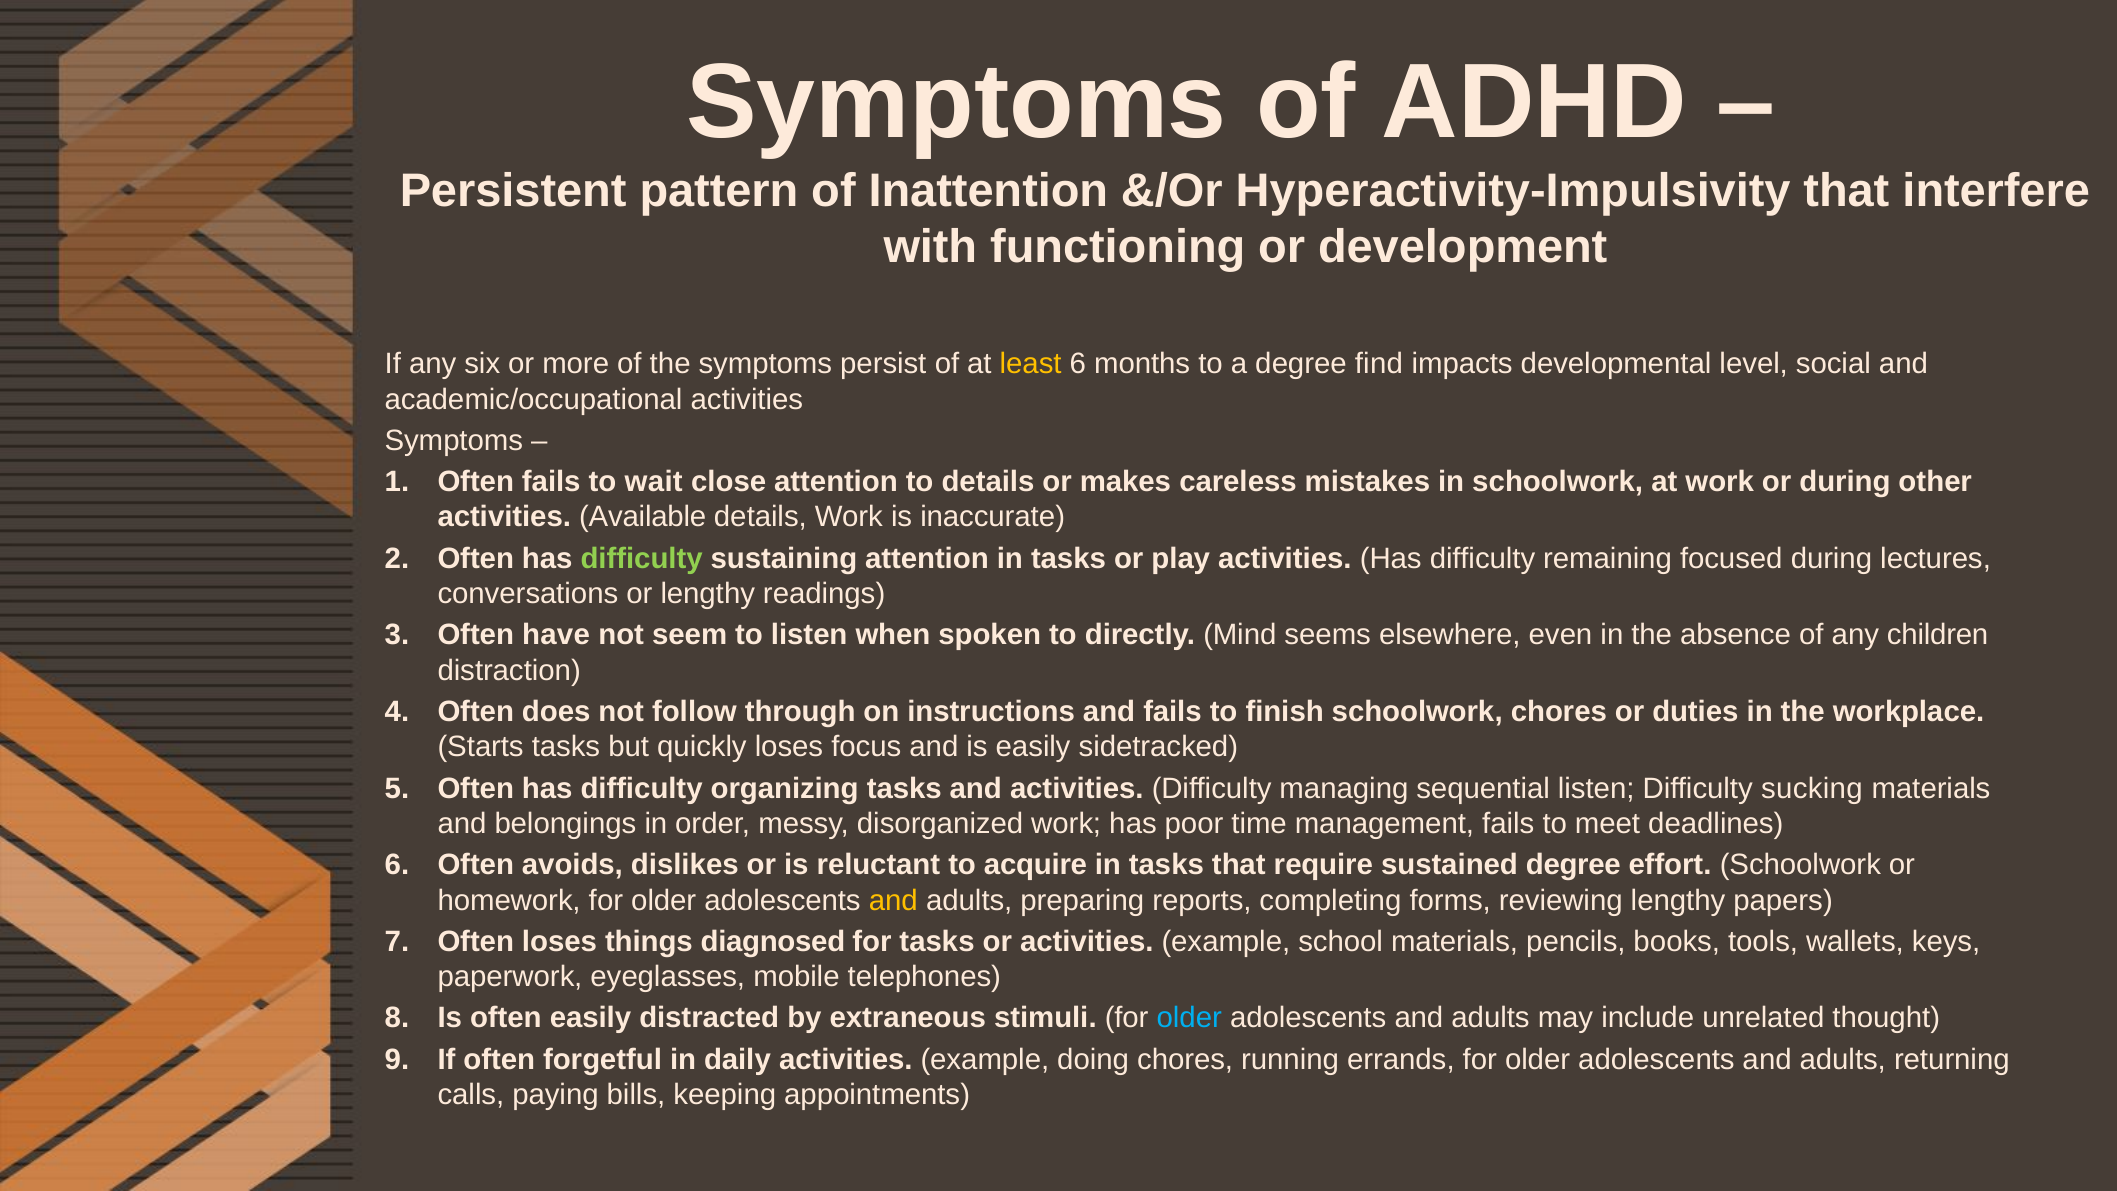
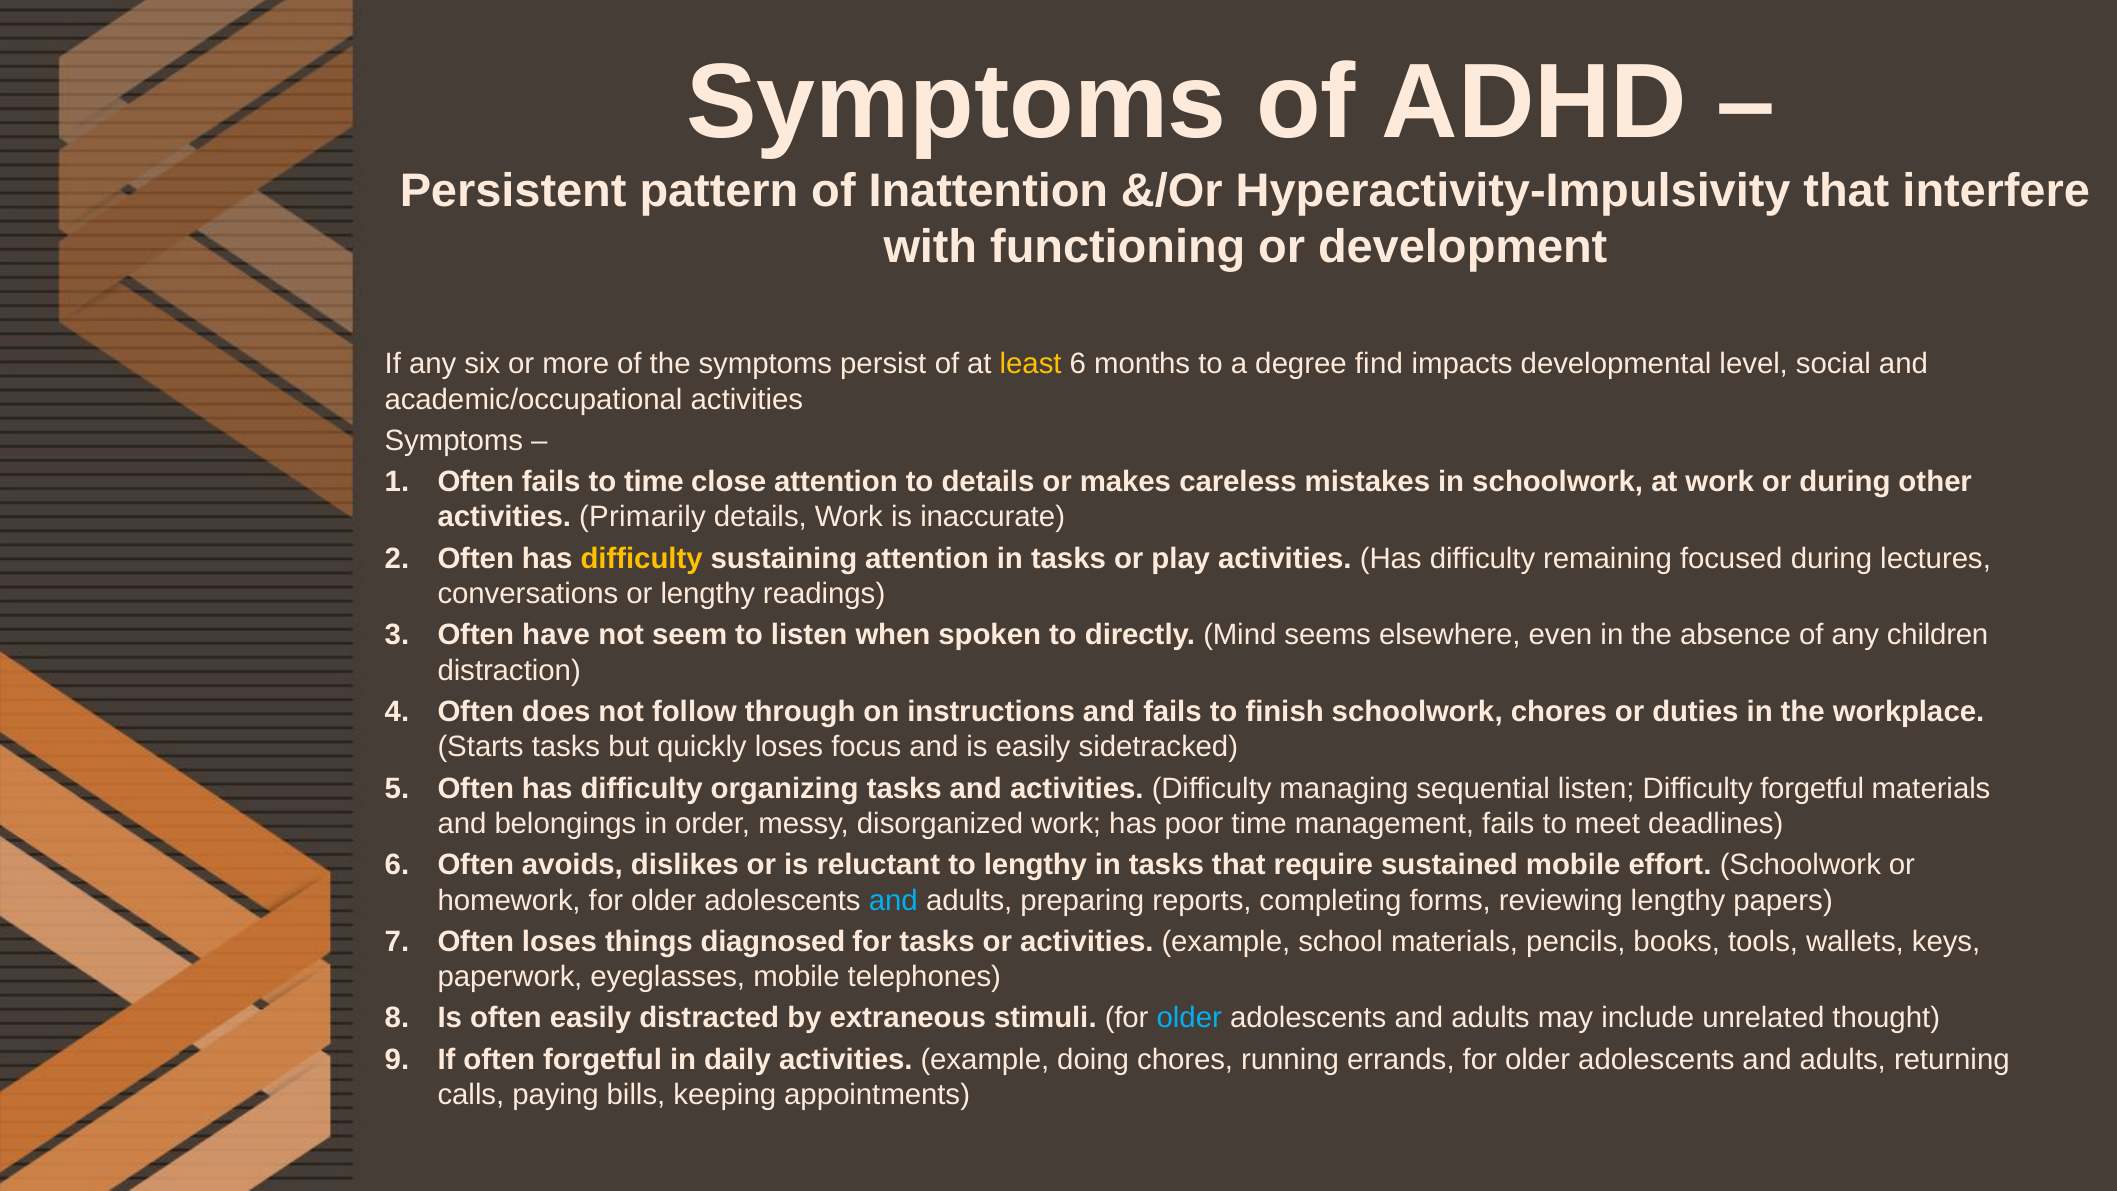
to wait: wait -> time
Available: Available -> Primarily
difficulty at (642, 558) colour: light green -> yellow
Difficulty sucking: sucking -> forgetful
to acquire: acquire -> lengthy
sustained degree: degree -> mobile
and at (893, 900) colour: yellow -> light blue
